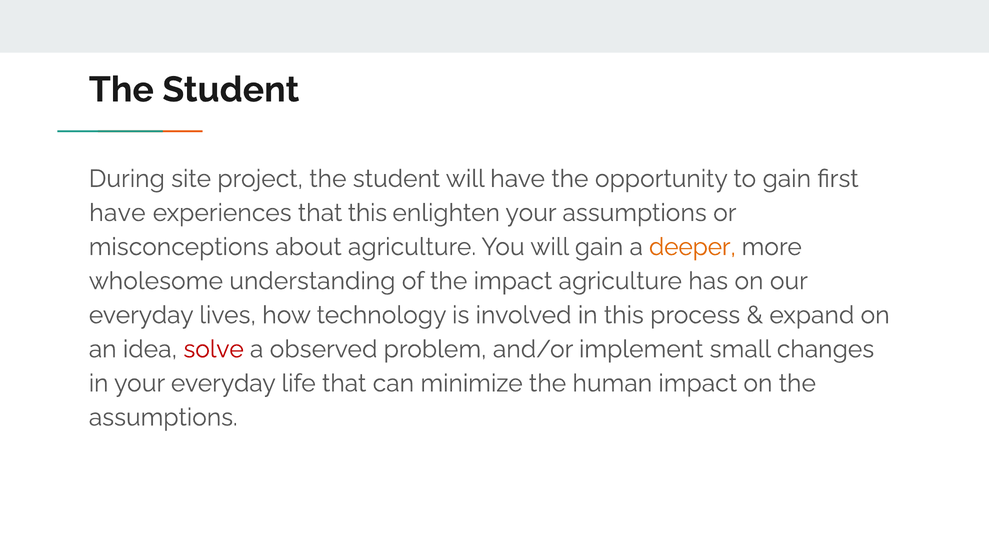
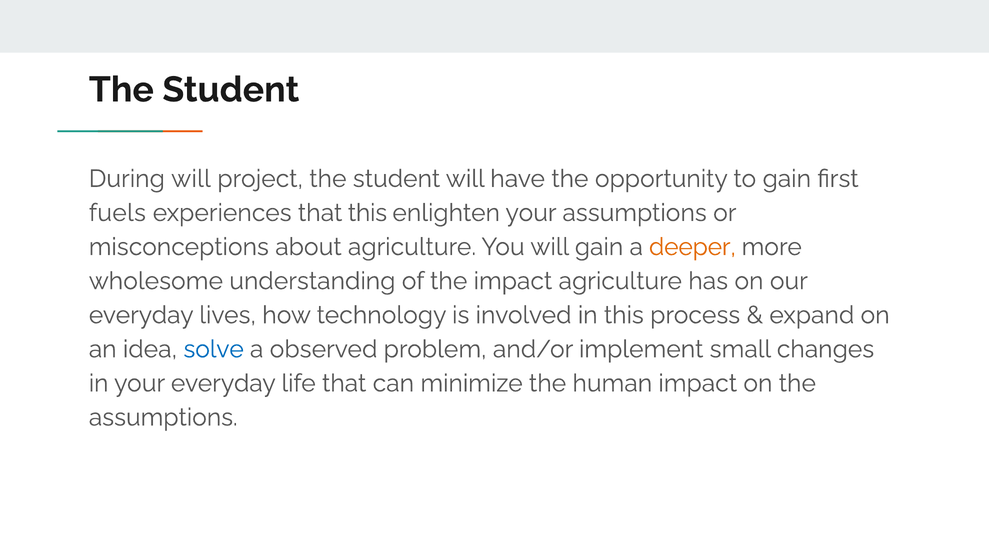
During site: site -> will
have at (117, 213): have -> fuels
solve colour: red -> blue
